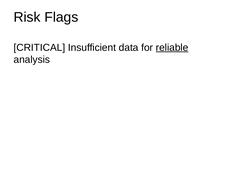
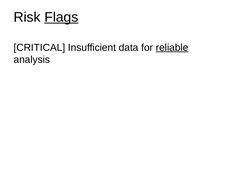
Flags underline: none -> present
